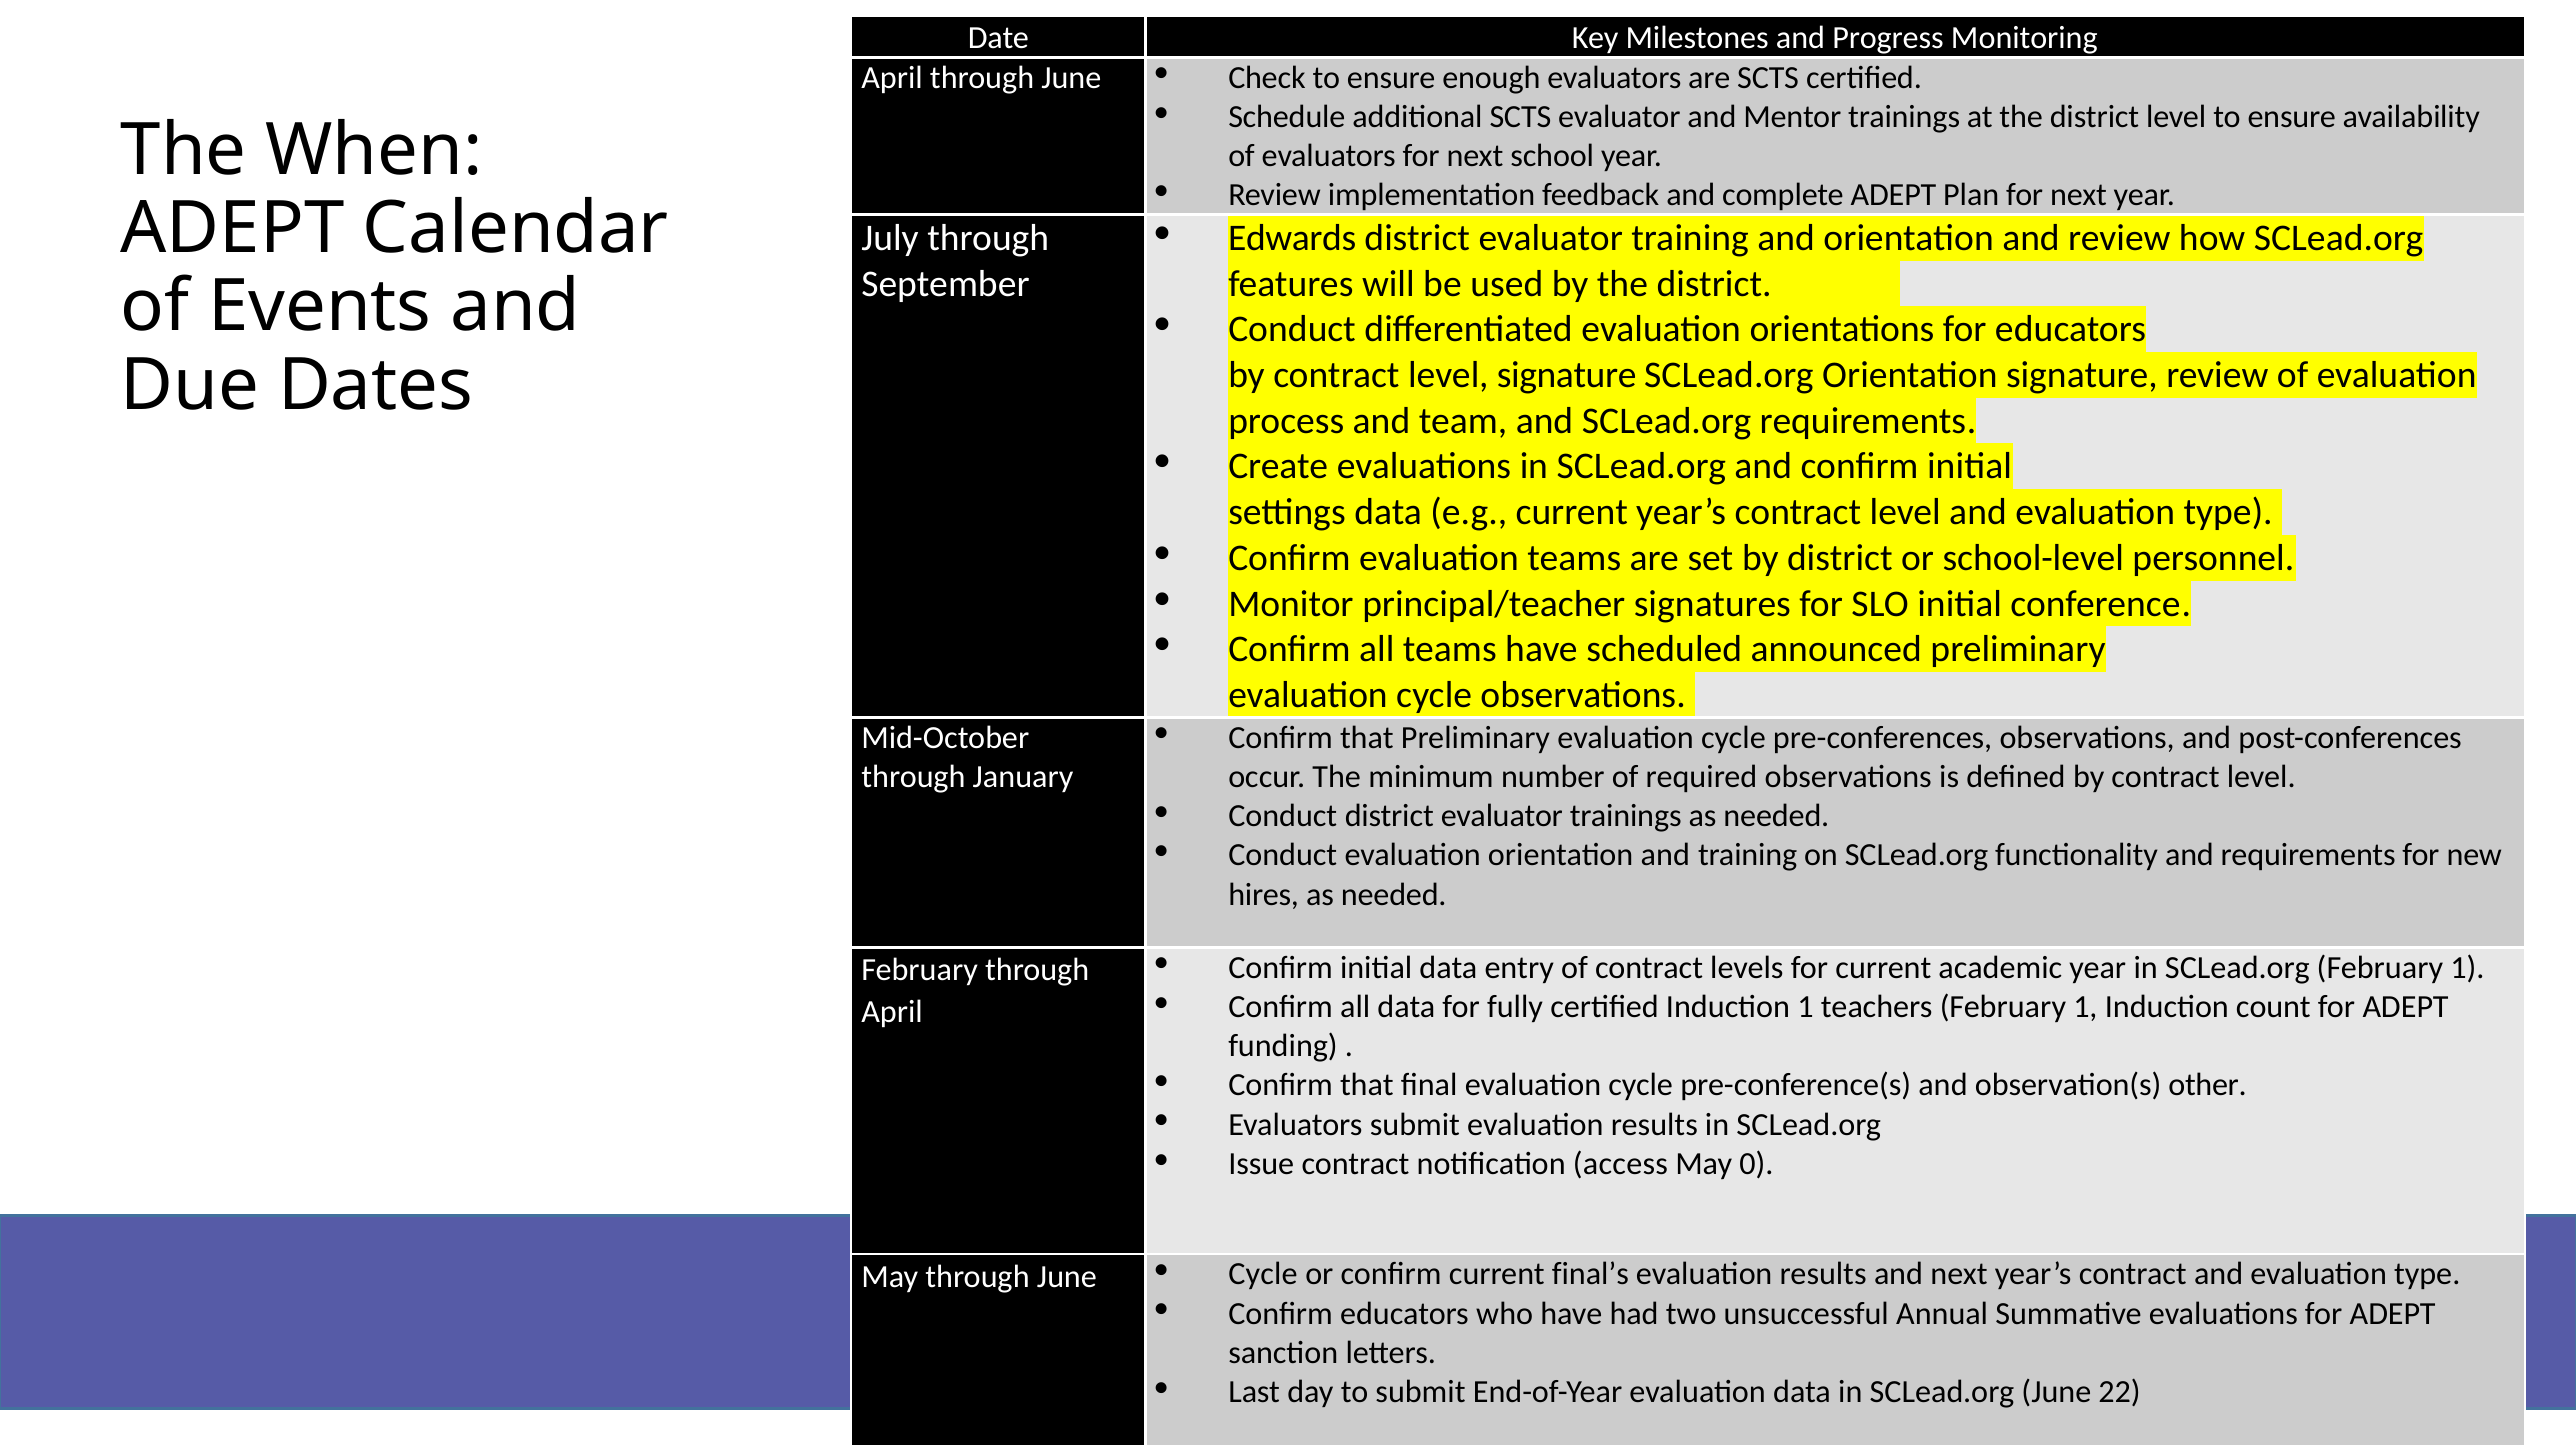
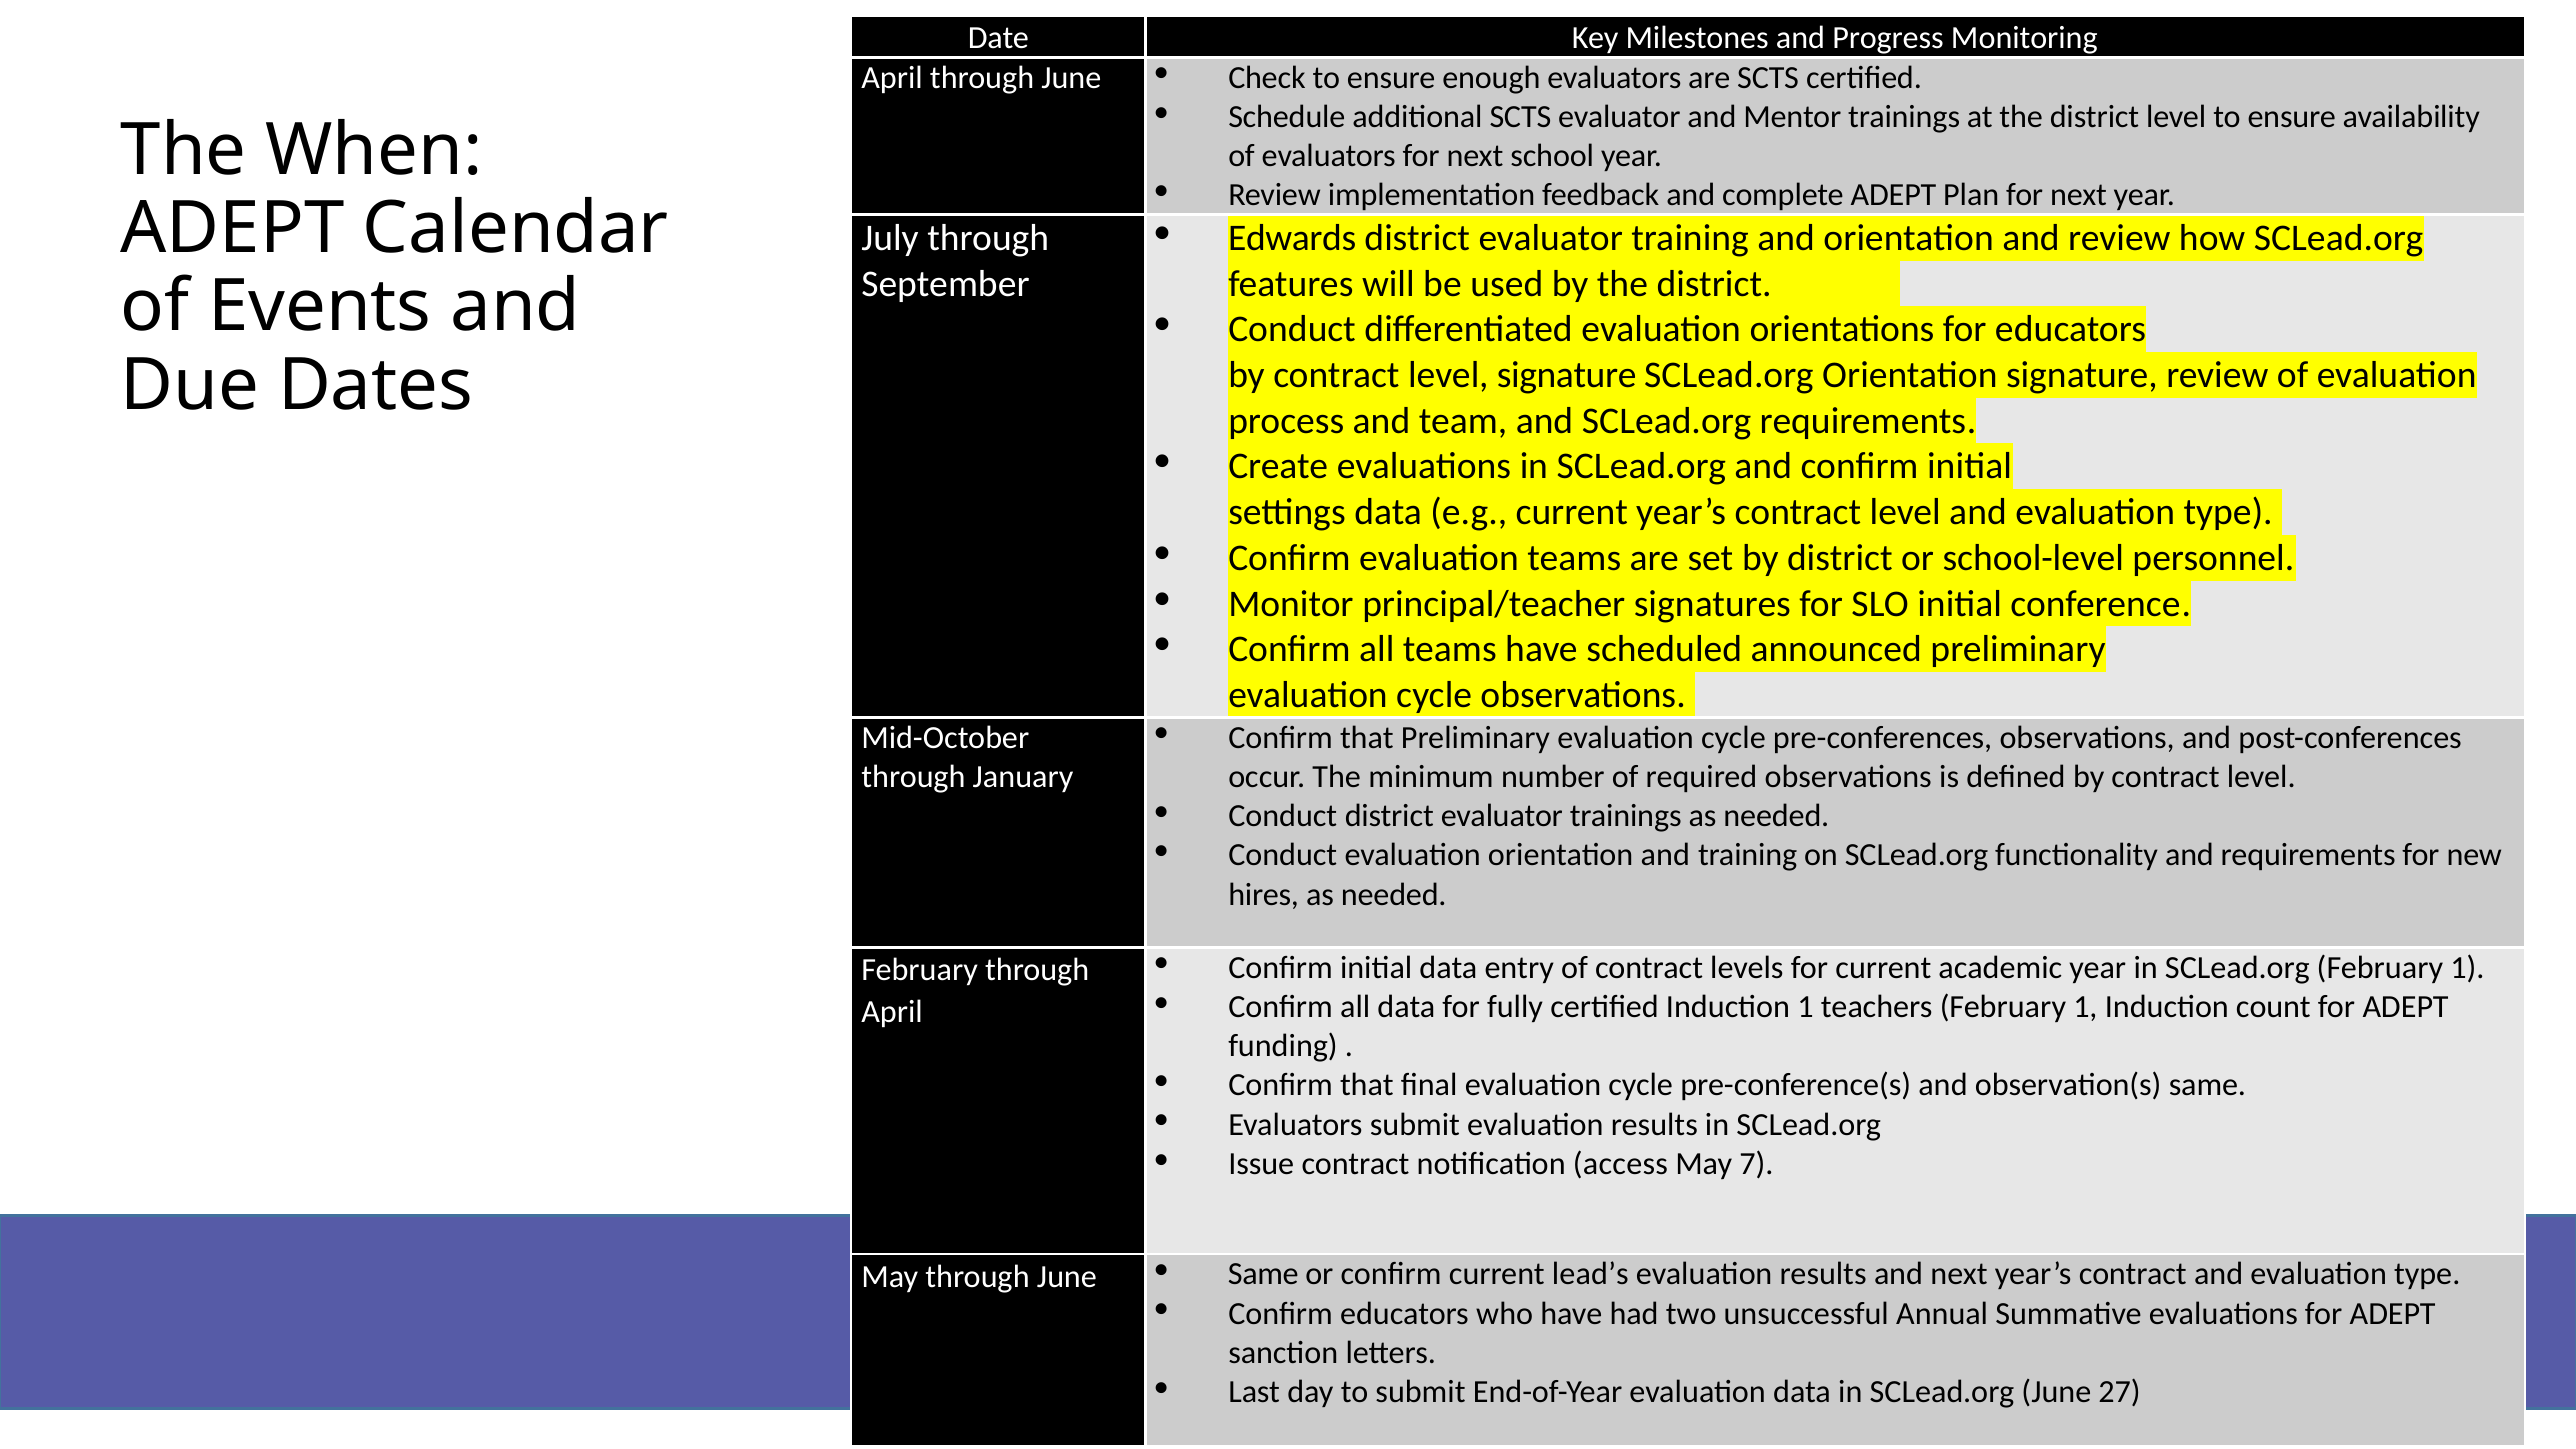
observation(s other: other -> same
0: 0 -> 7
Cycle at (1263, 1274): Cycle -> Same
final’s: final’s -> lead’s
22: 22 -> 27
